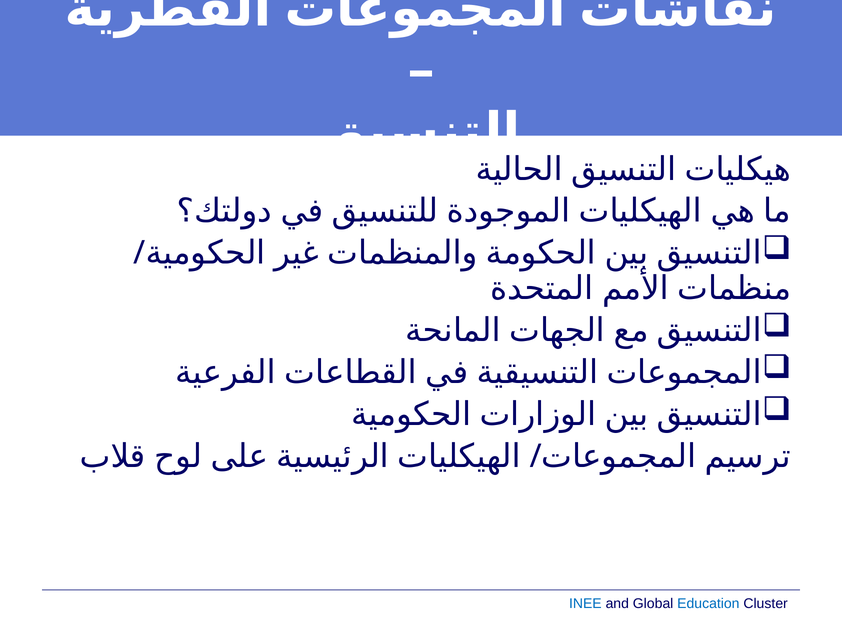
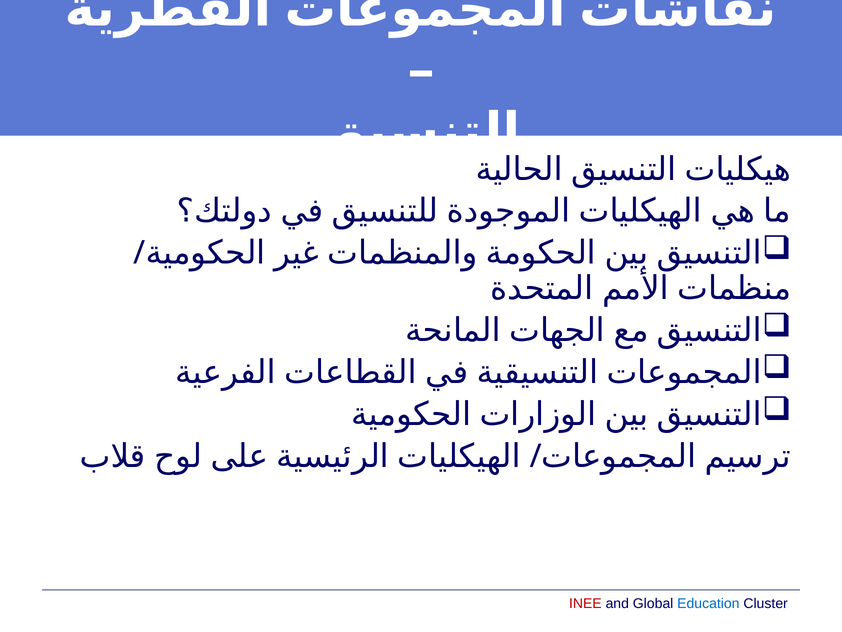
INEE colour: blue -> red
